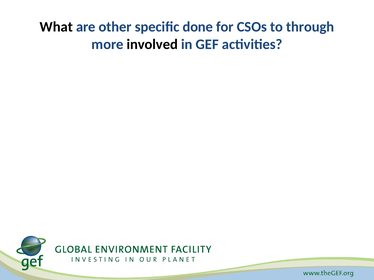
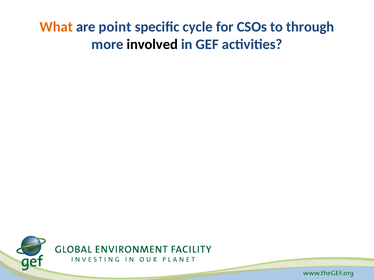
What colour: black -> orange
other: other -> point
done: done -> cycle
